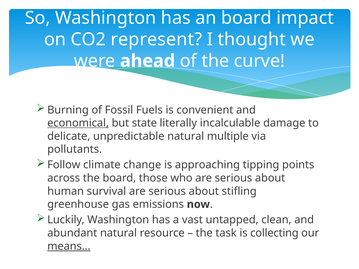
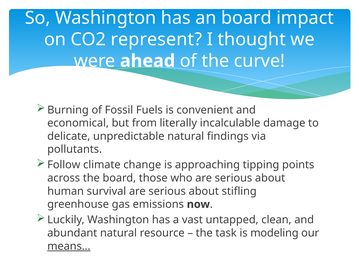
economical underline: present -> none
state: state -> from
multiple: multiple -> findings
collecting: collecting -> modeling
